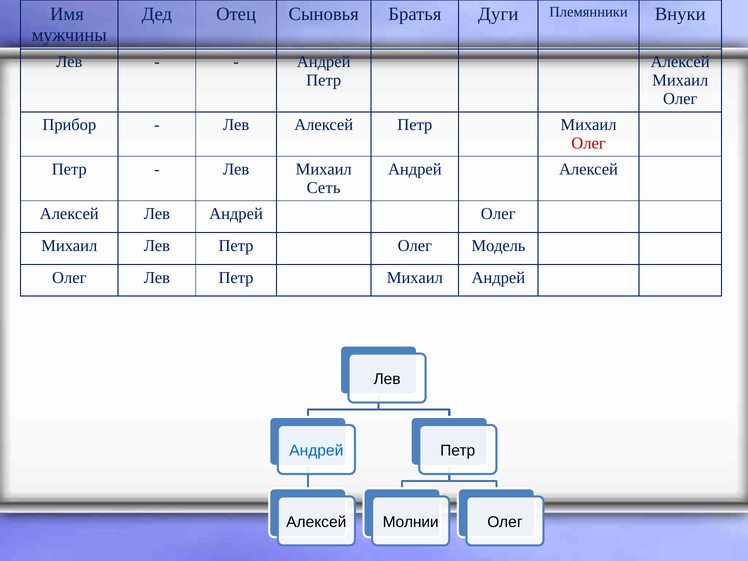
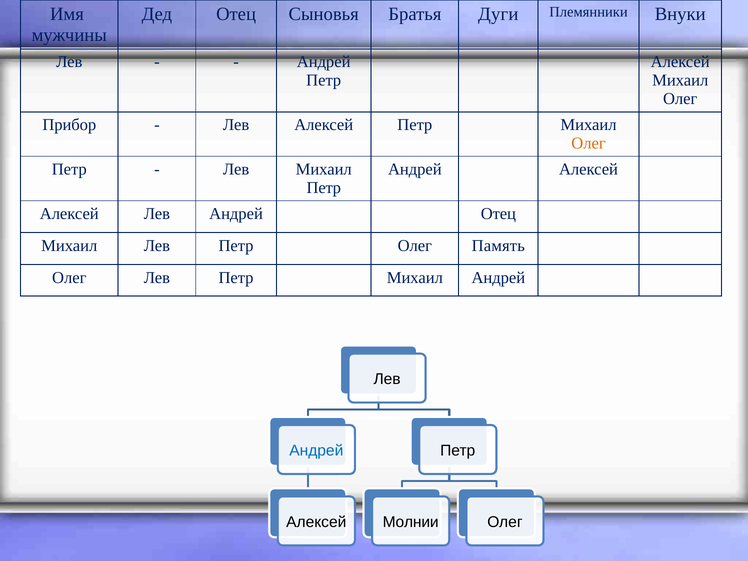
Олег at (589, 143) colour: red -> orange
Сеть at (324, 188): Сеть -> Петр
Андрей Олег: Олег -> Отец
Модель: Модель -> Память
